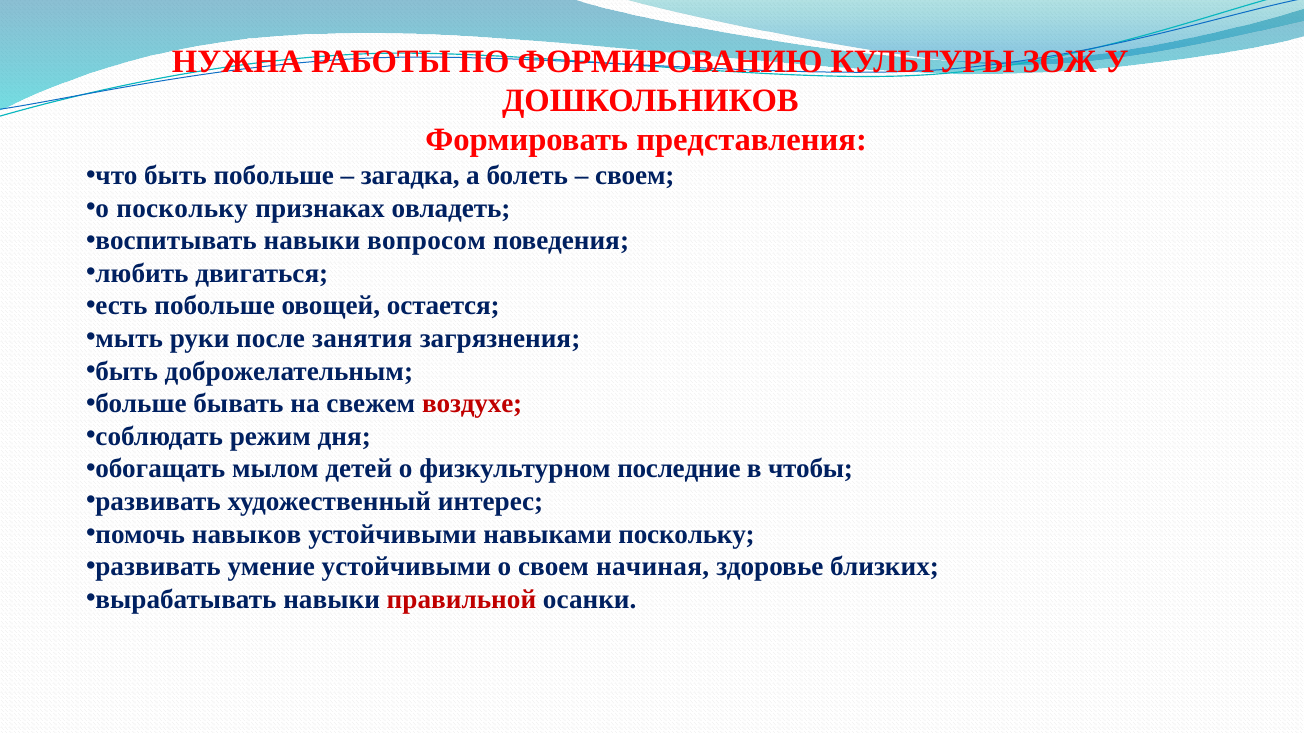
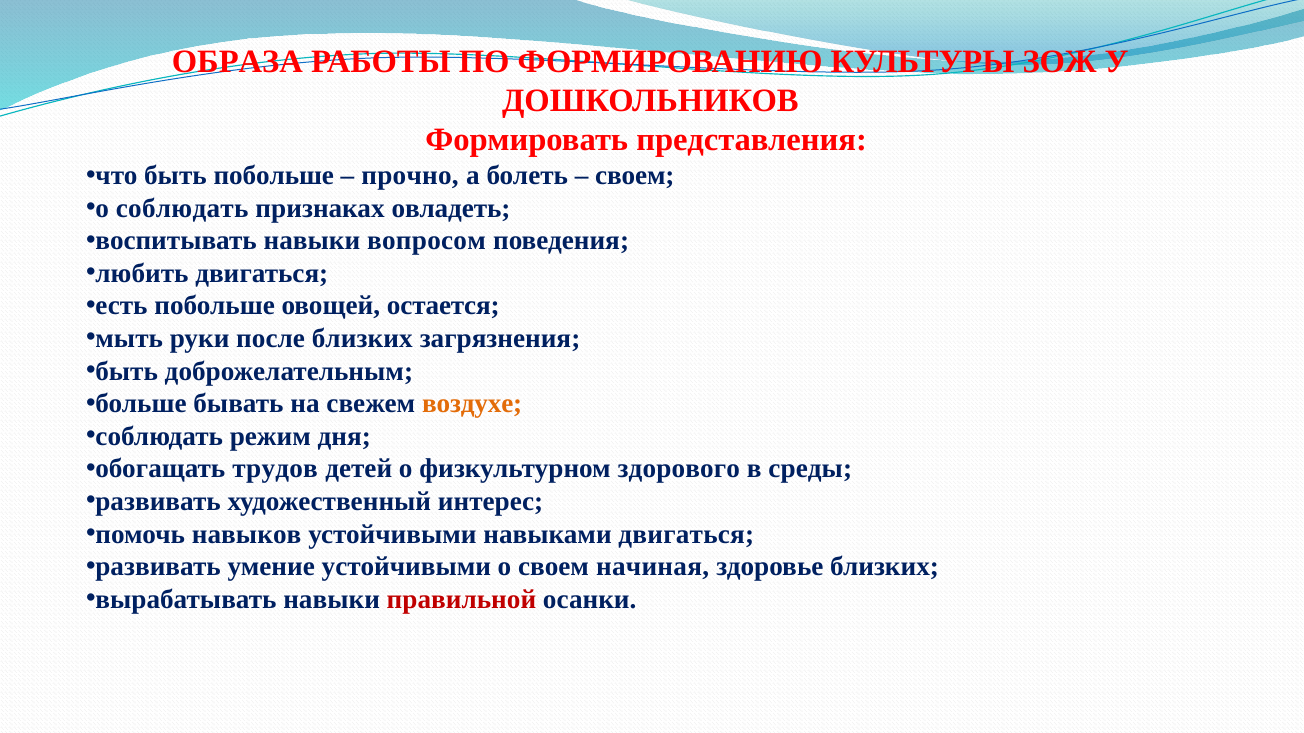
НУЖНА: НУЖНА -> ОБРАЗА
загадка: загадка -> прочно
о поскольку: поскольку -> соблюдать
после занятия: занятия -> близких
воздухе colour: red -> orange
мылом: мылом -> трудов
последние: последние -> здорового
чтобы: чтобы -> среды
навыками поскольку: поскольку -> двигаться
